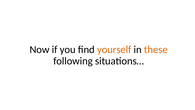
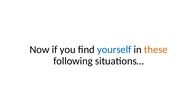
yourself colour: orange -> blue
